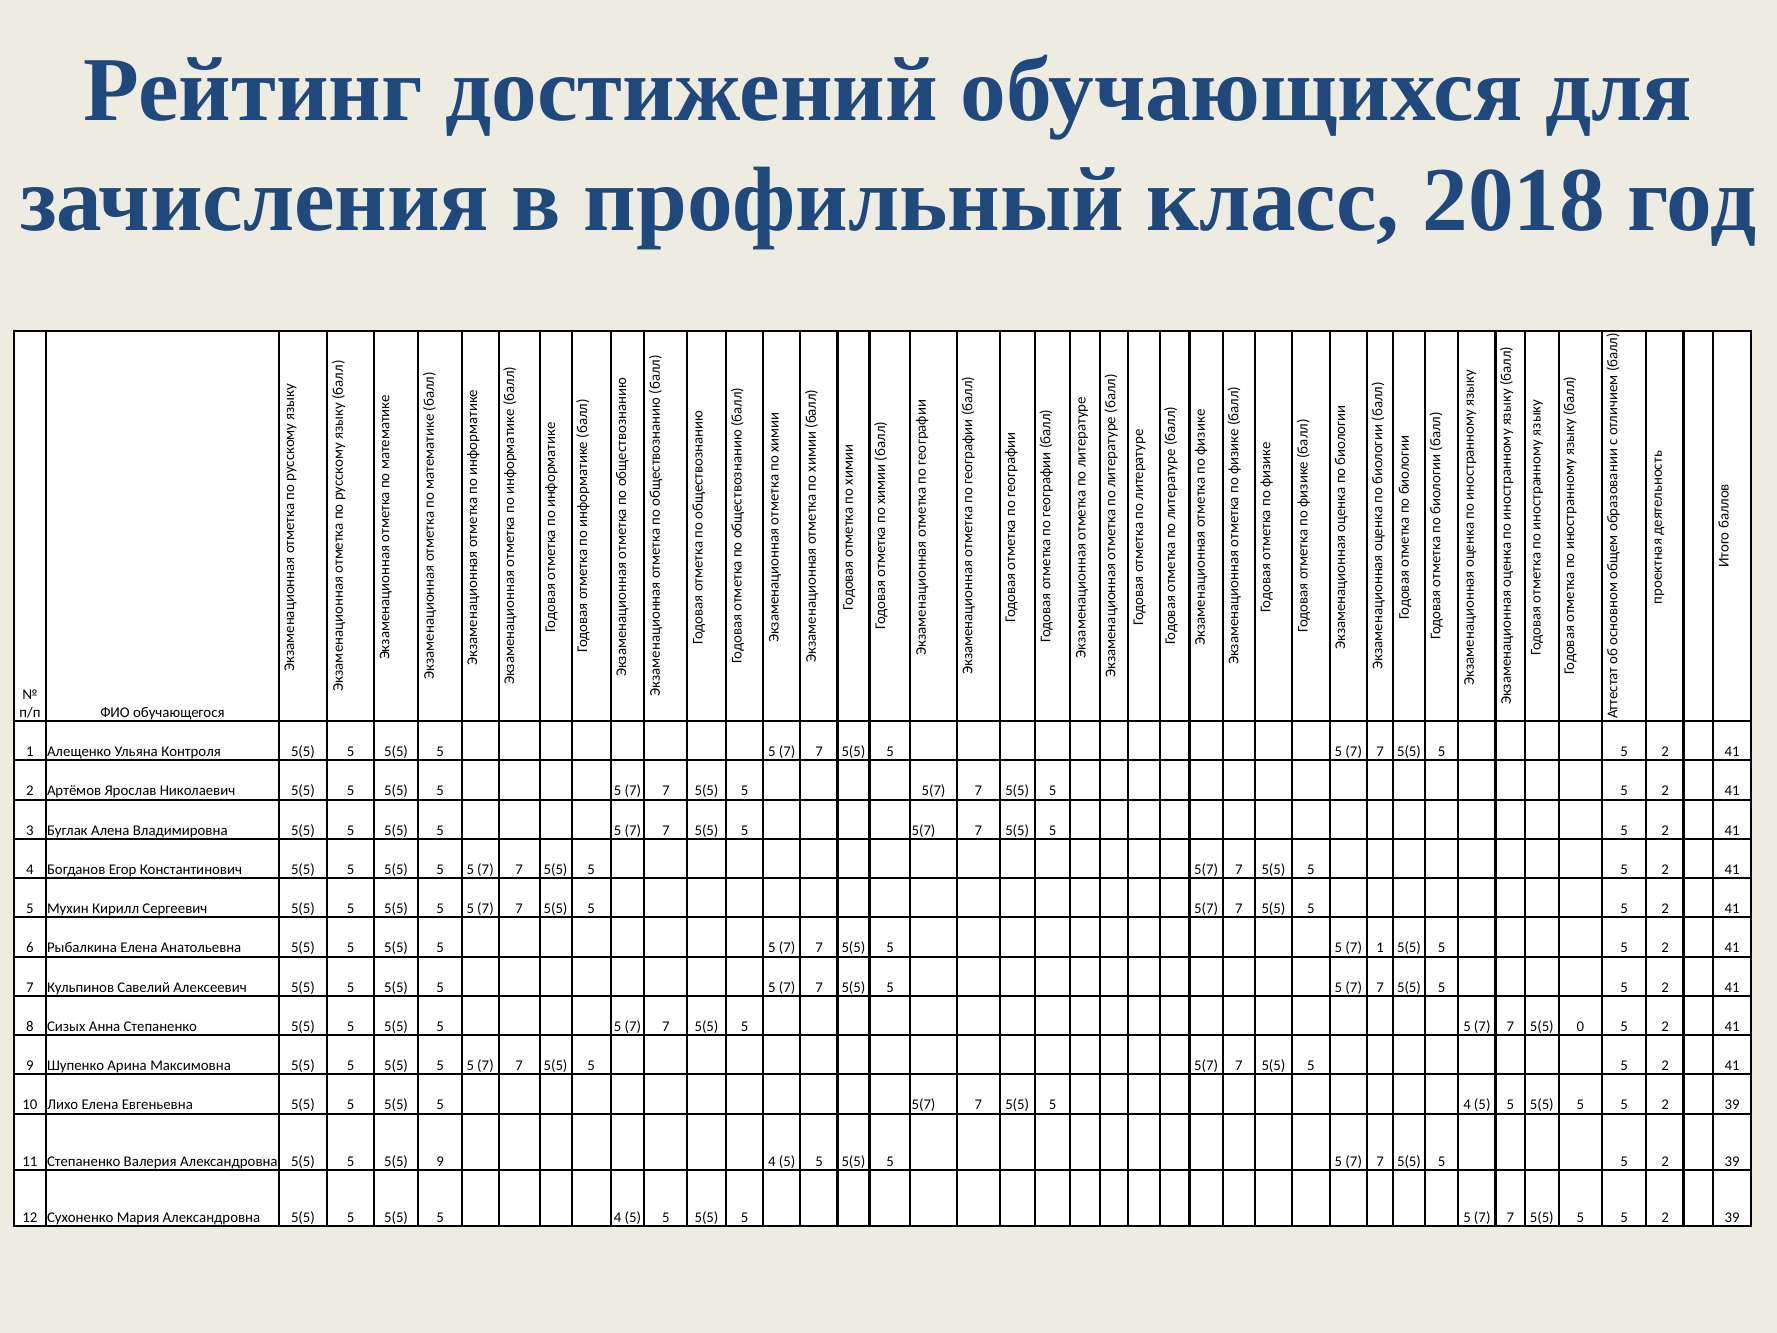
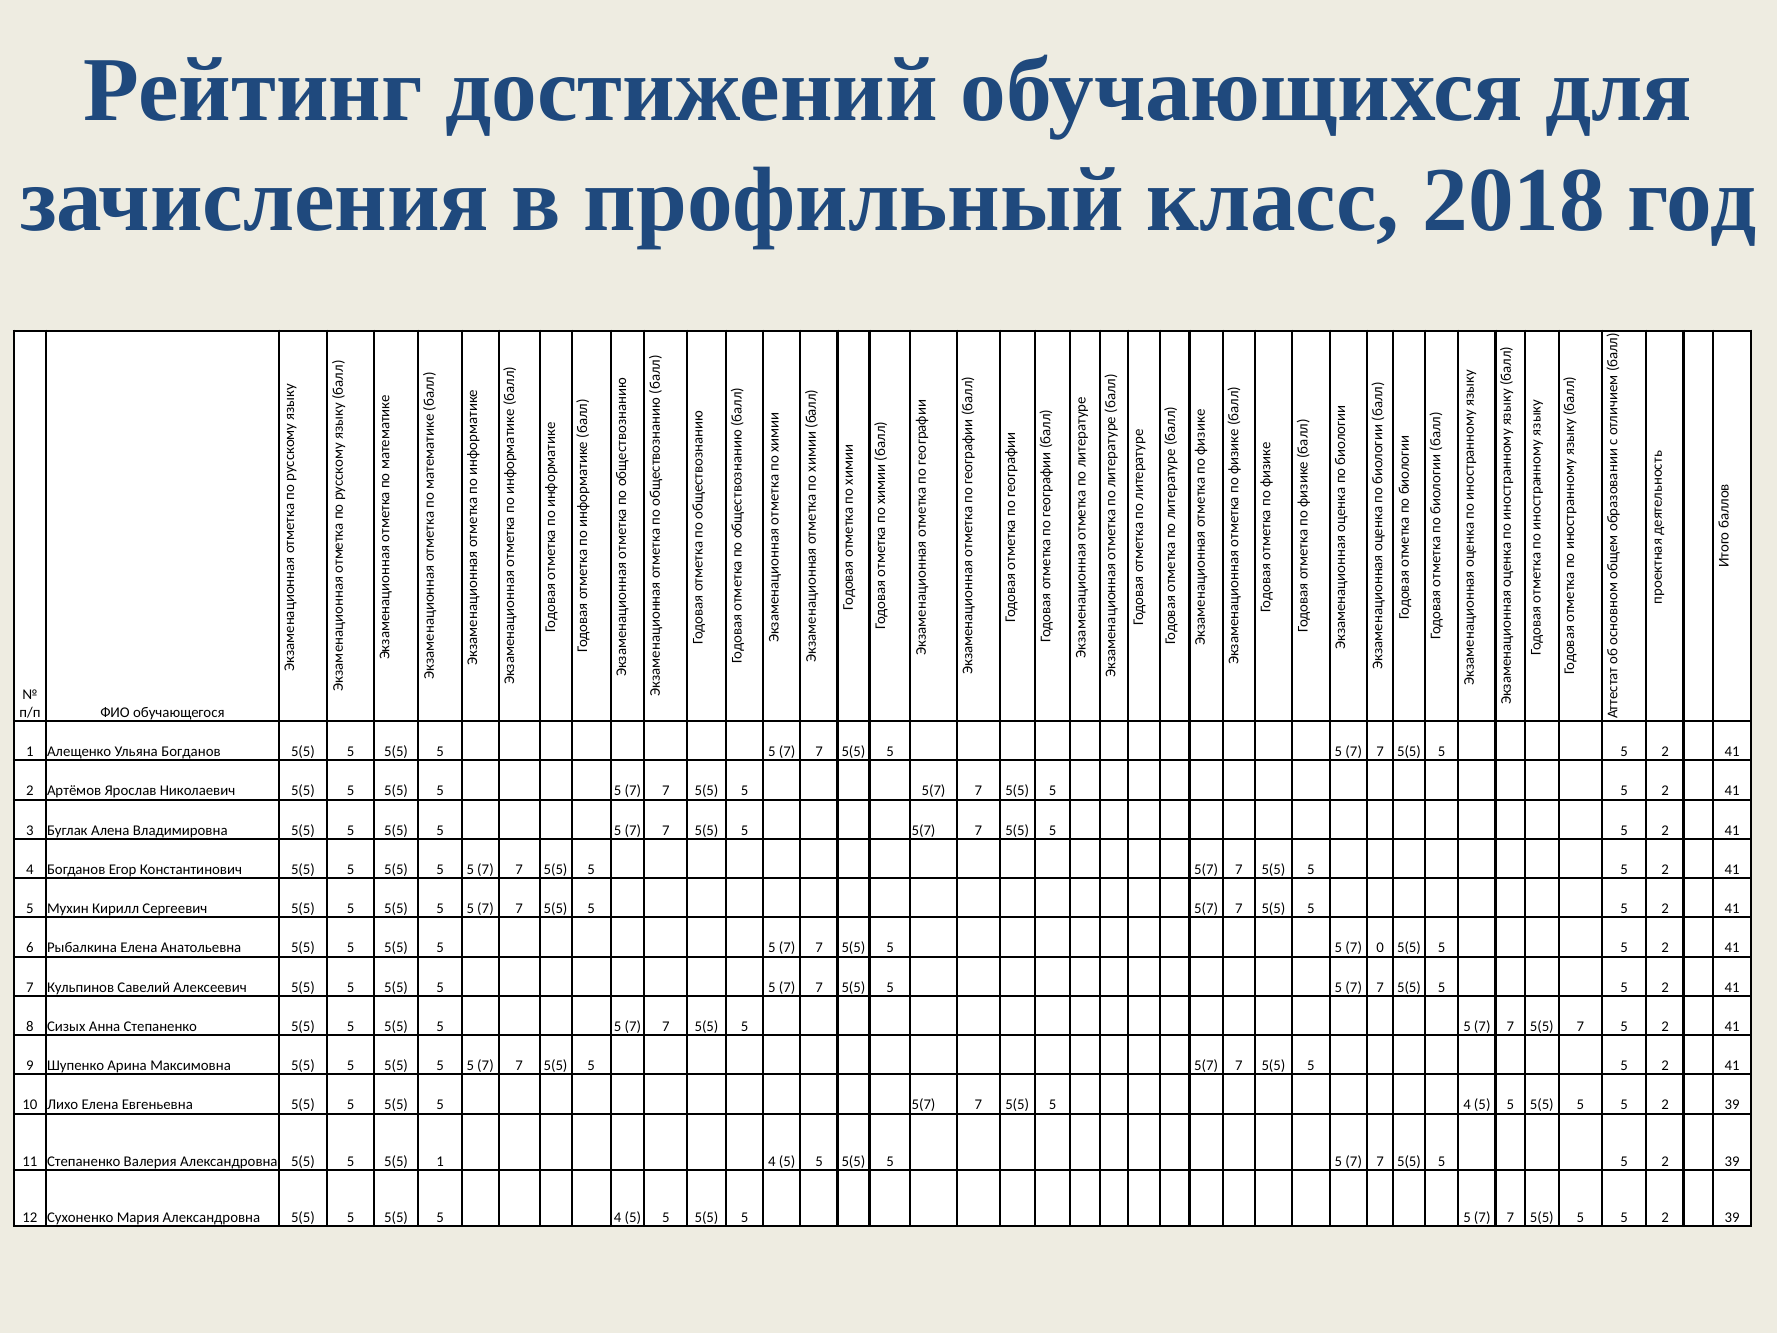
Ульяна Контроля: Контроля -> Богданов
7 1: 1 -> 0
5(5 0: 0 -> 7
5(5 9: 9 -> 1
